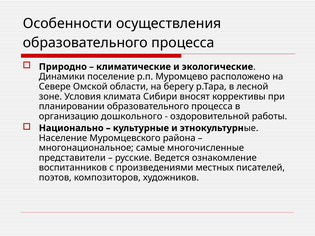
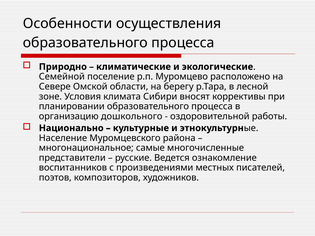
Динамики: Динамики -> Семейной
